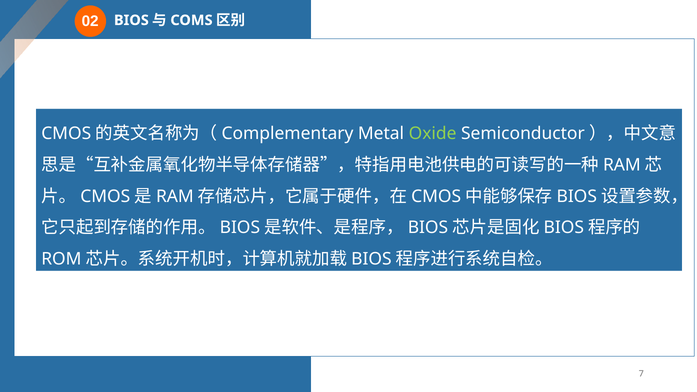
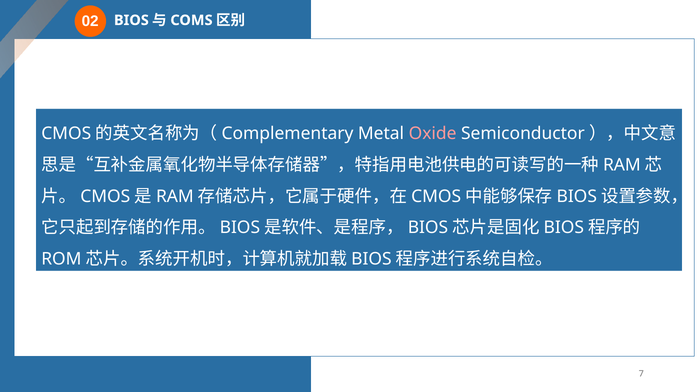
Oxide colour: light green -> pink
